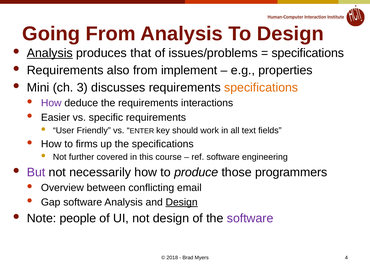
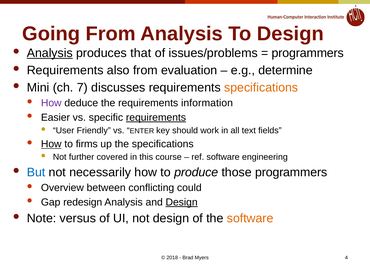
specifications at (308, 53): specifications -> programmers
implement: implement -> evaluation
properties: properties -> determine
3: 3 -> 7
interactions: interactions -> information
requirements at (156, 118) underline: none -> present
How at (51, 144) underline: none -> present
But colour: purple -> blue
email: email -> could
Gap software: software -> redesign
people: people -> versus
software at (250, 219) colour: purple -> orange
